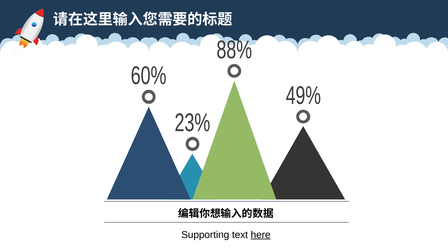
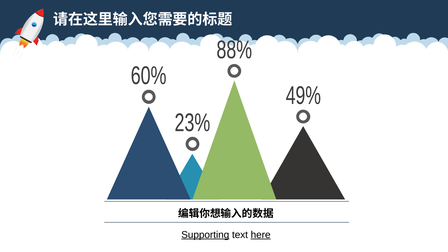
Supporting underline: none -> present
